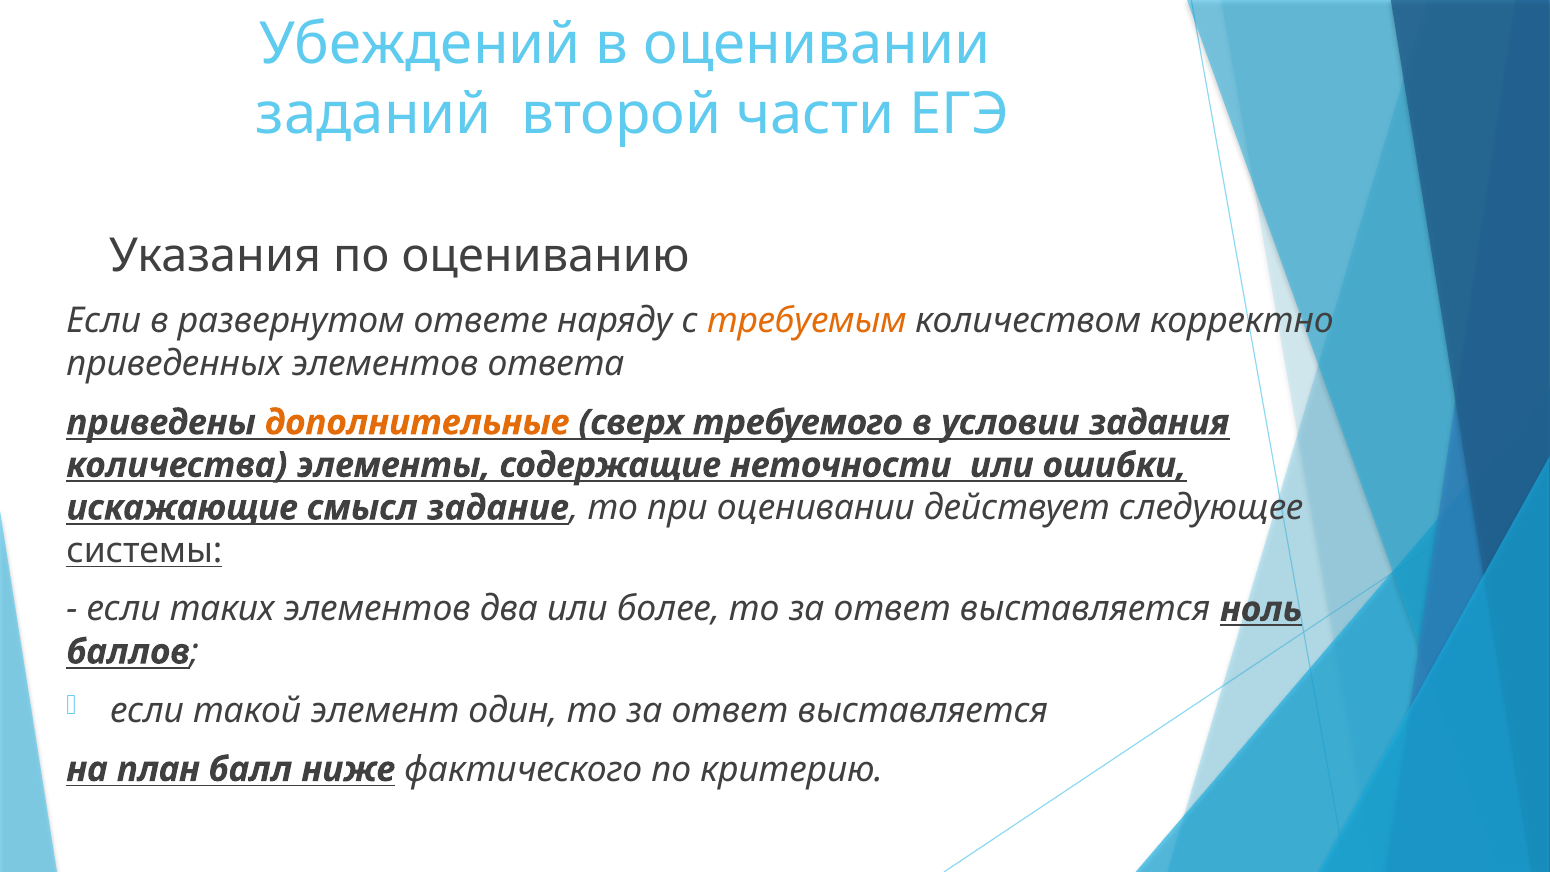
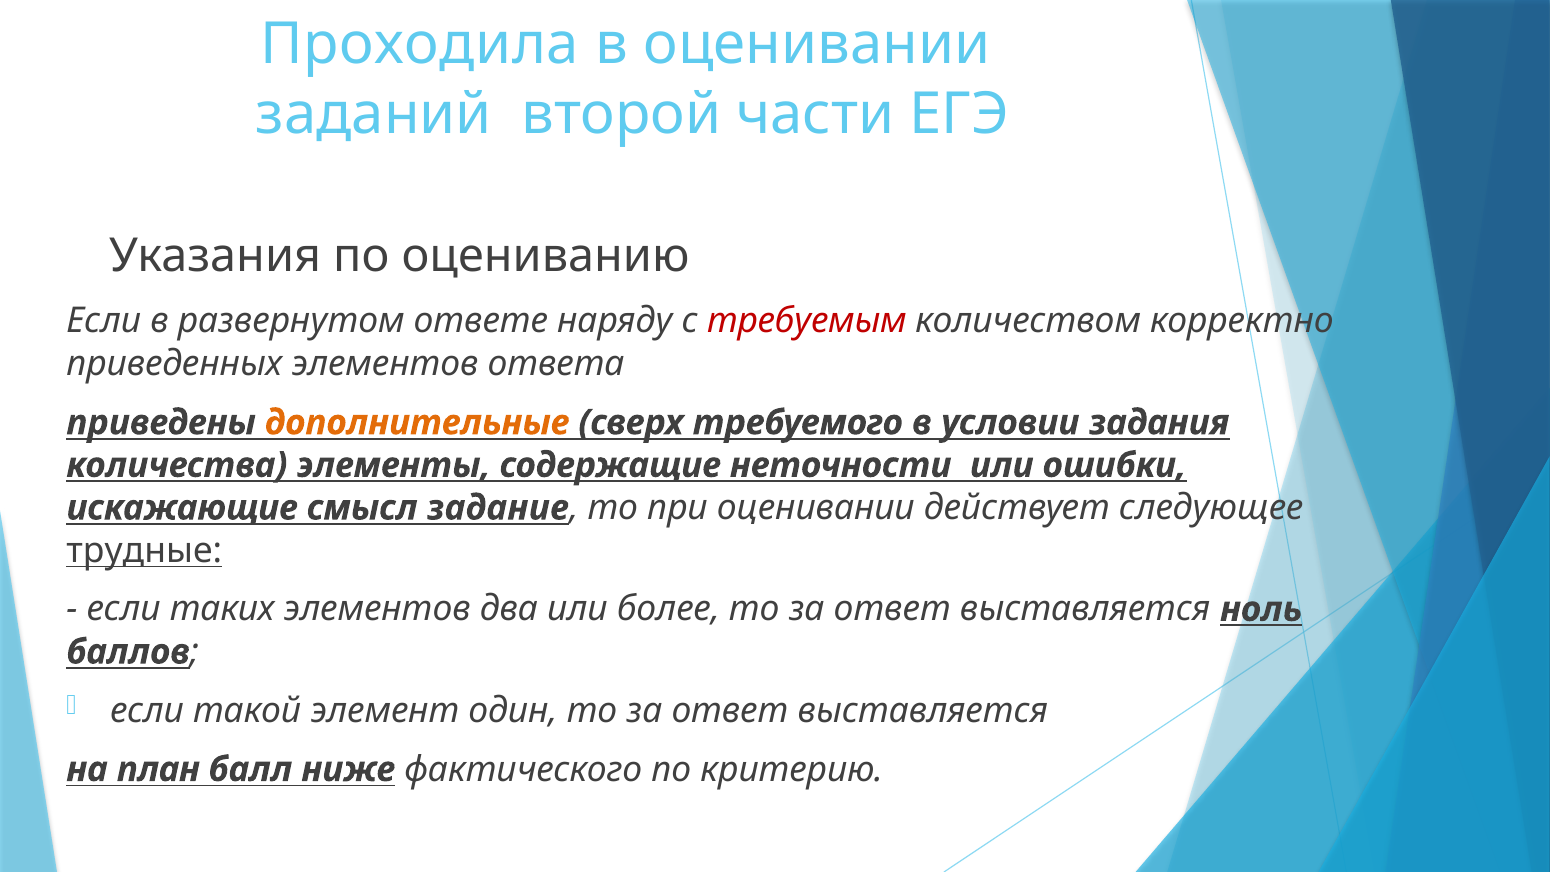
Убеждений: Убеждений -> Проходила
требуемым colour: orange -> red
системы: системы -> трудные
